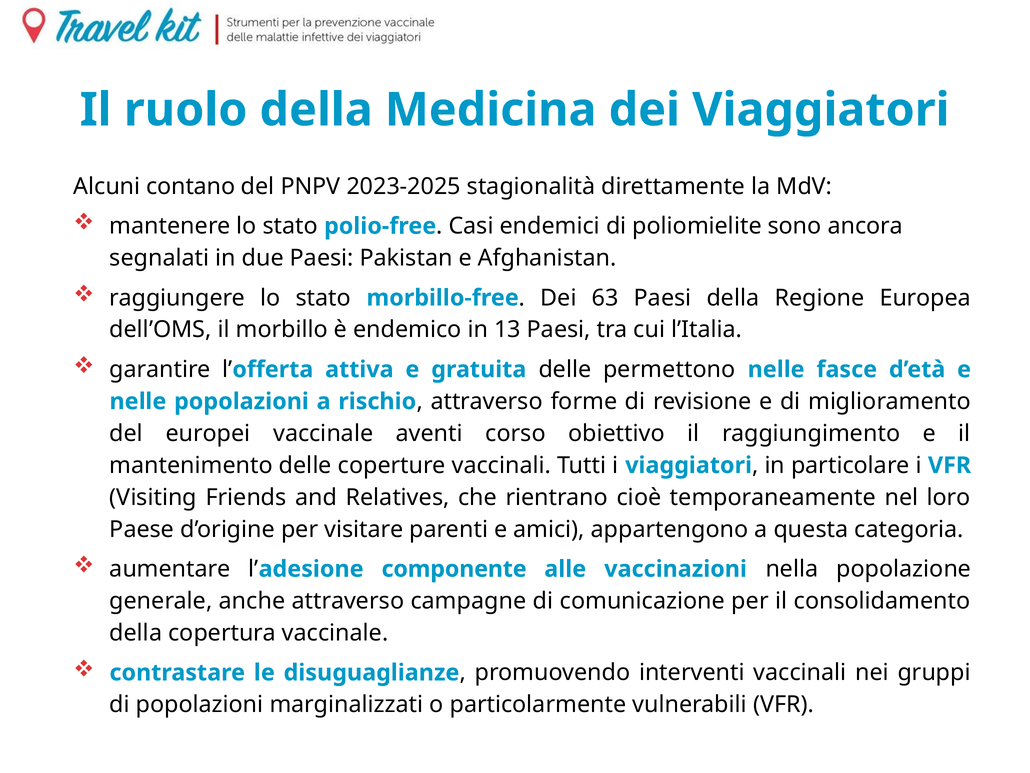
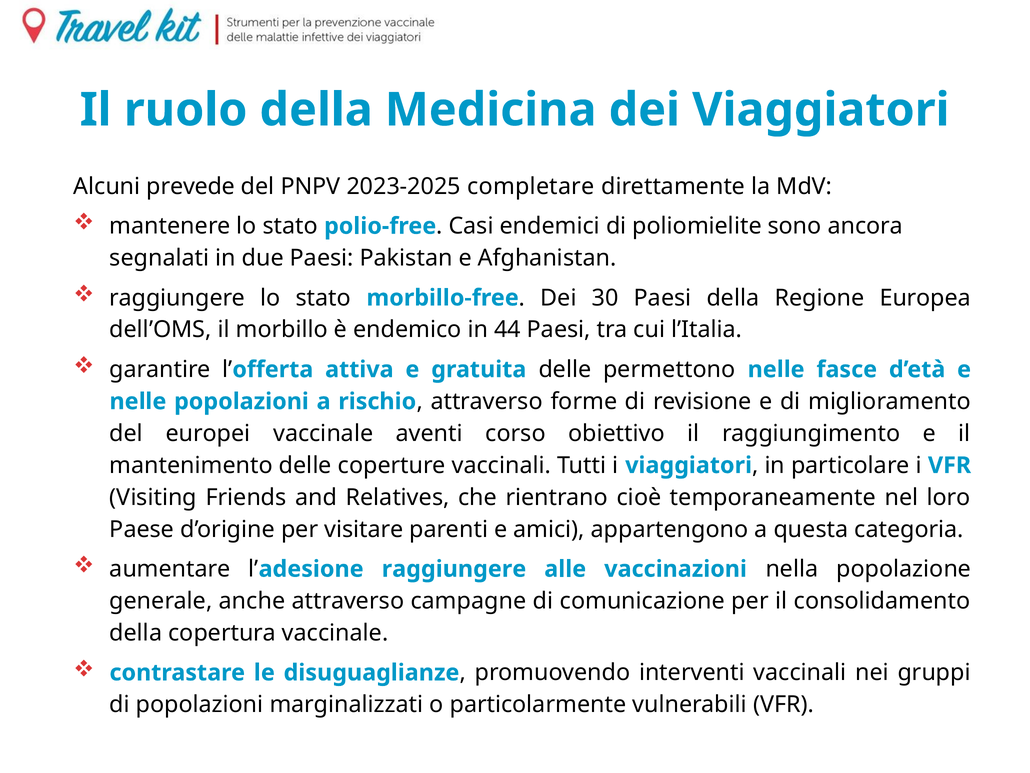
contano: contano -> prevede
stagionalità: stagionalità -> completare
63: 63 -> 30
13: 13 -> 44
componente at (454, 569): componente -> raggiungere
